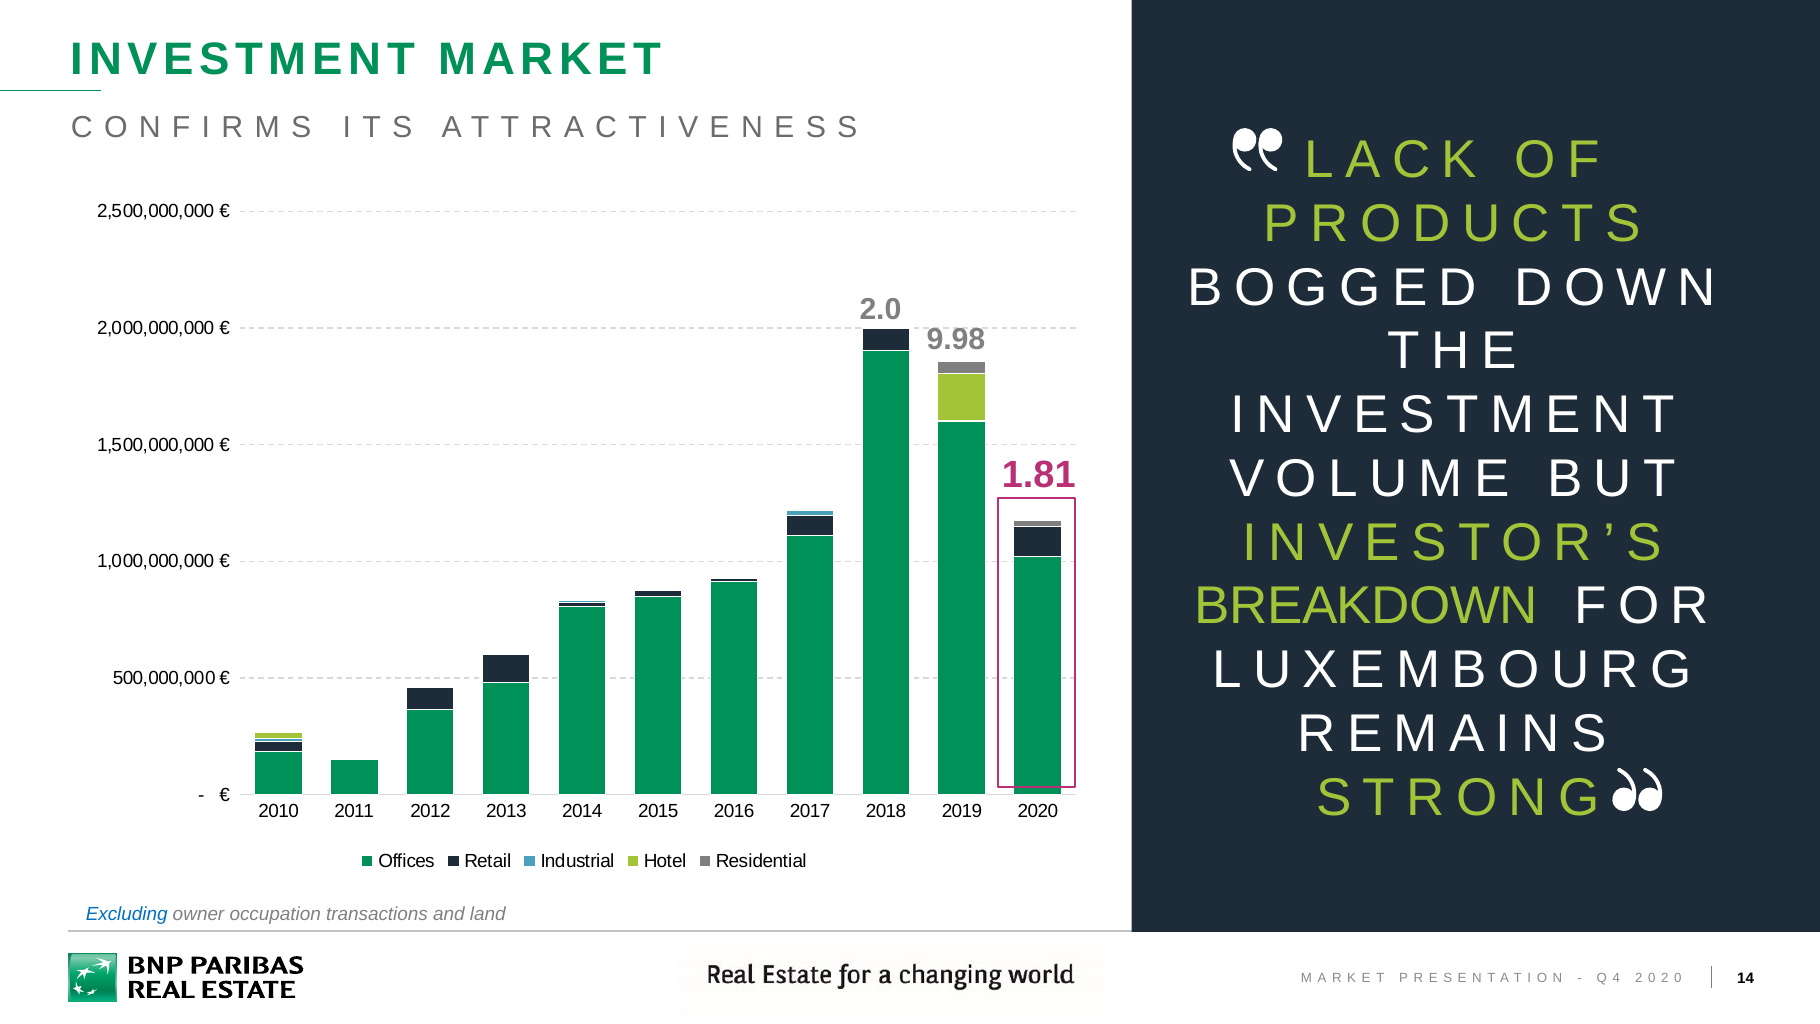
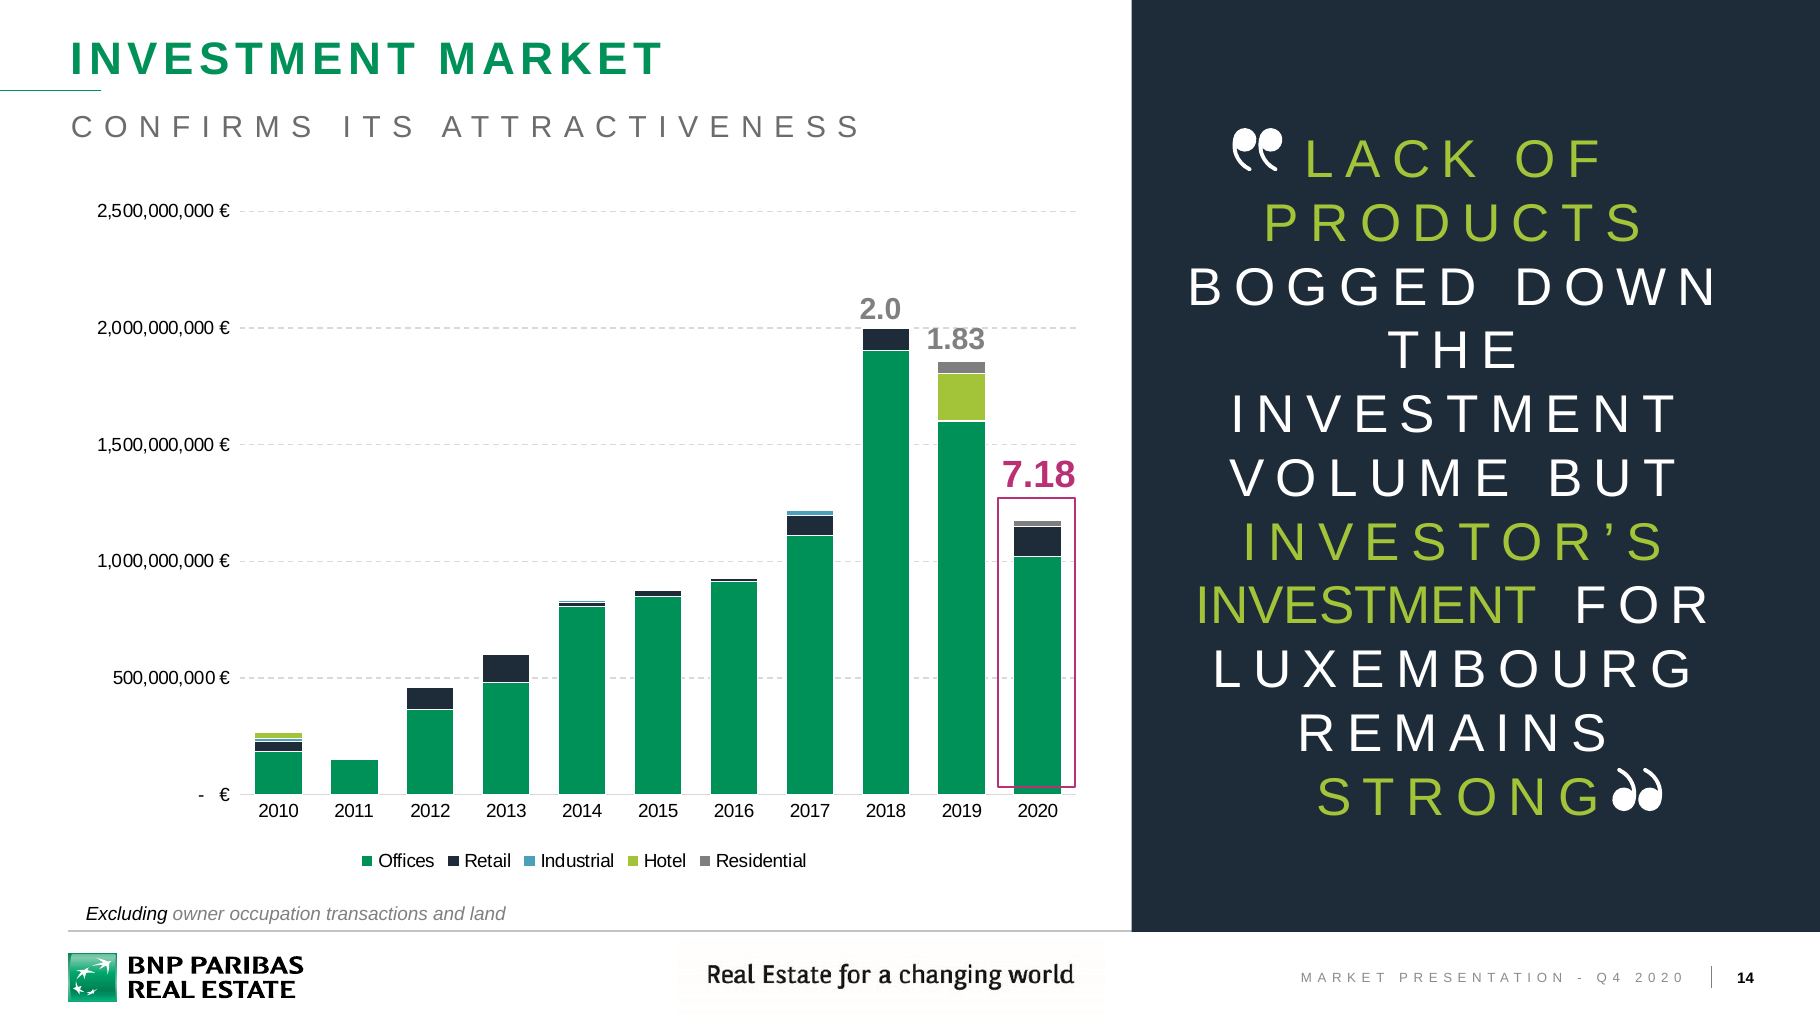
9.98: 9.98 -> 1.83
1.81: 1.81 -> 7.18
BREAKDOWN at (1366, 606): BREAKDOWN -> INVESTMENT
Excluding colour: blue -> black
